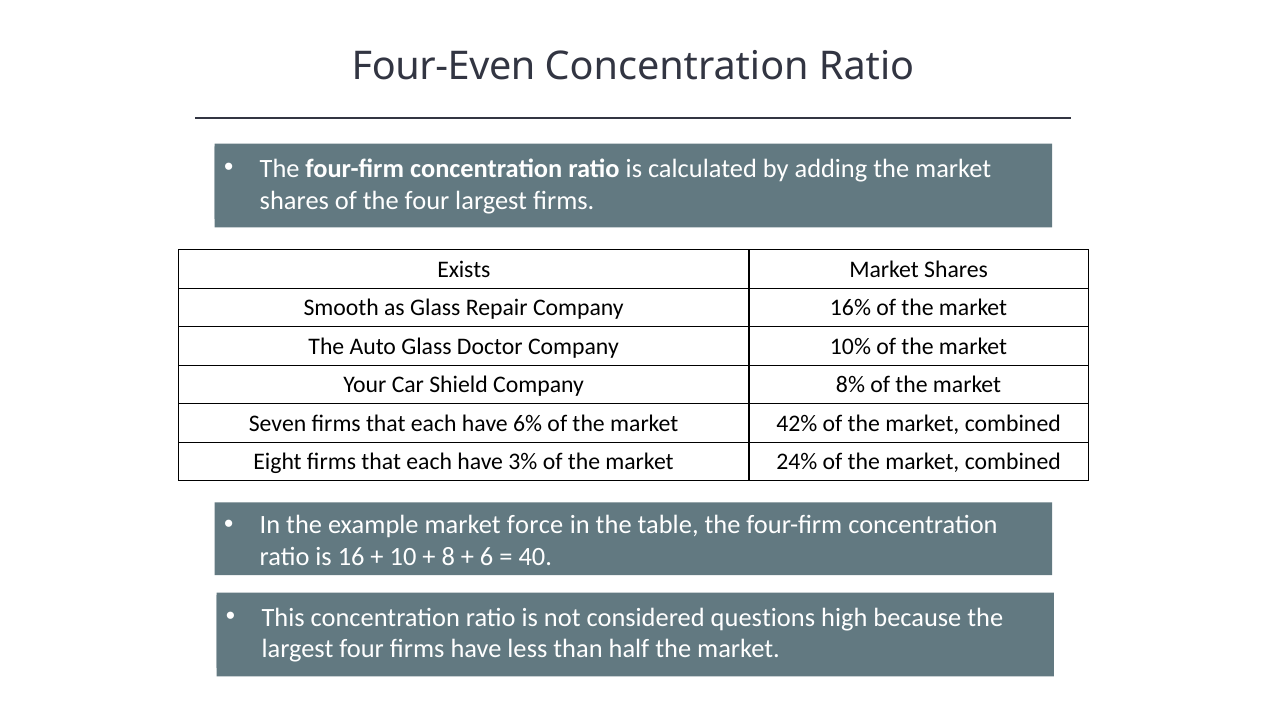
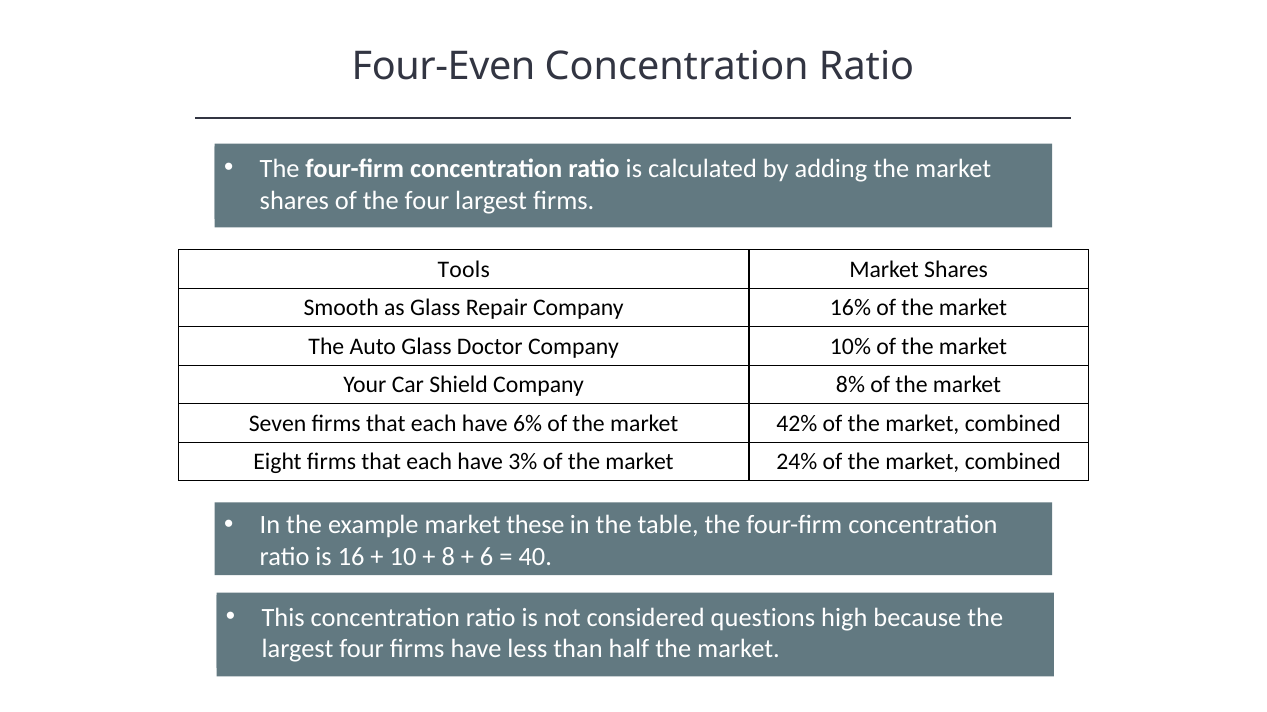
Exists: Exists -> Tools
force: force -> these
